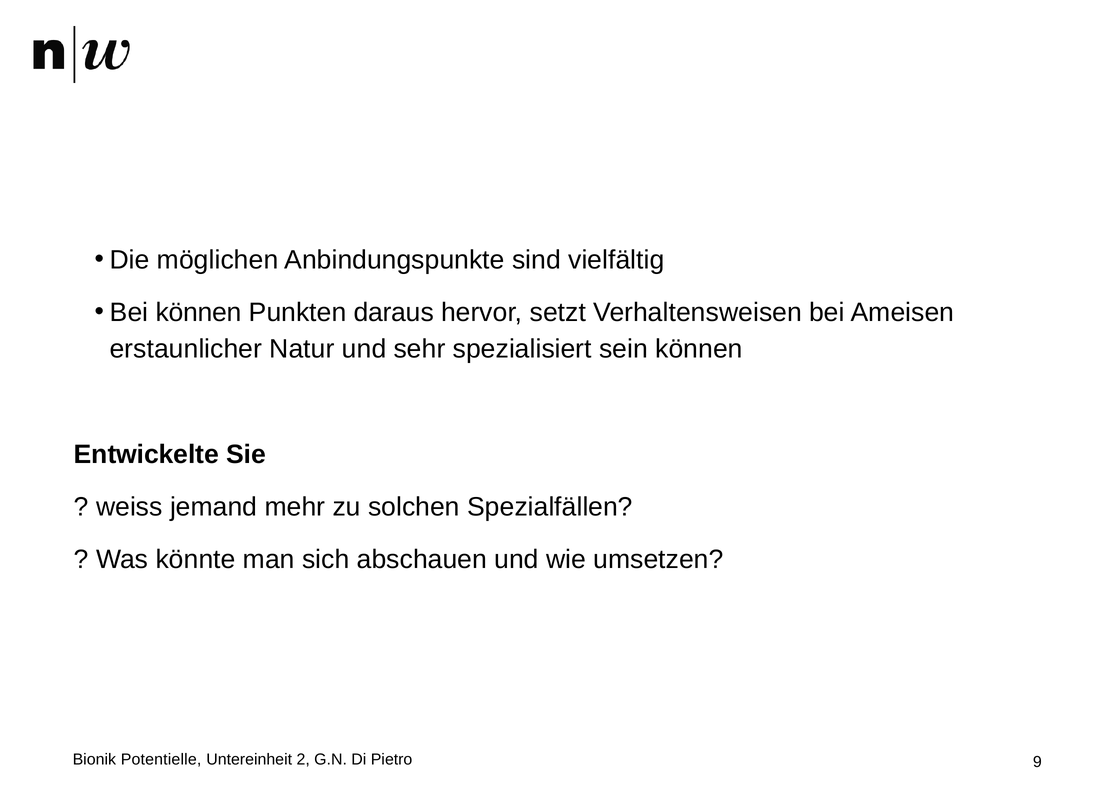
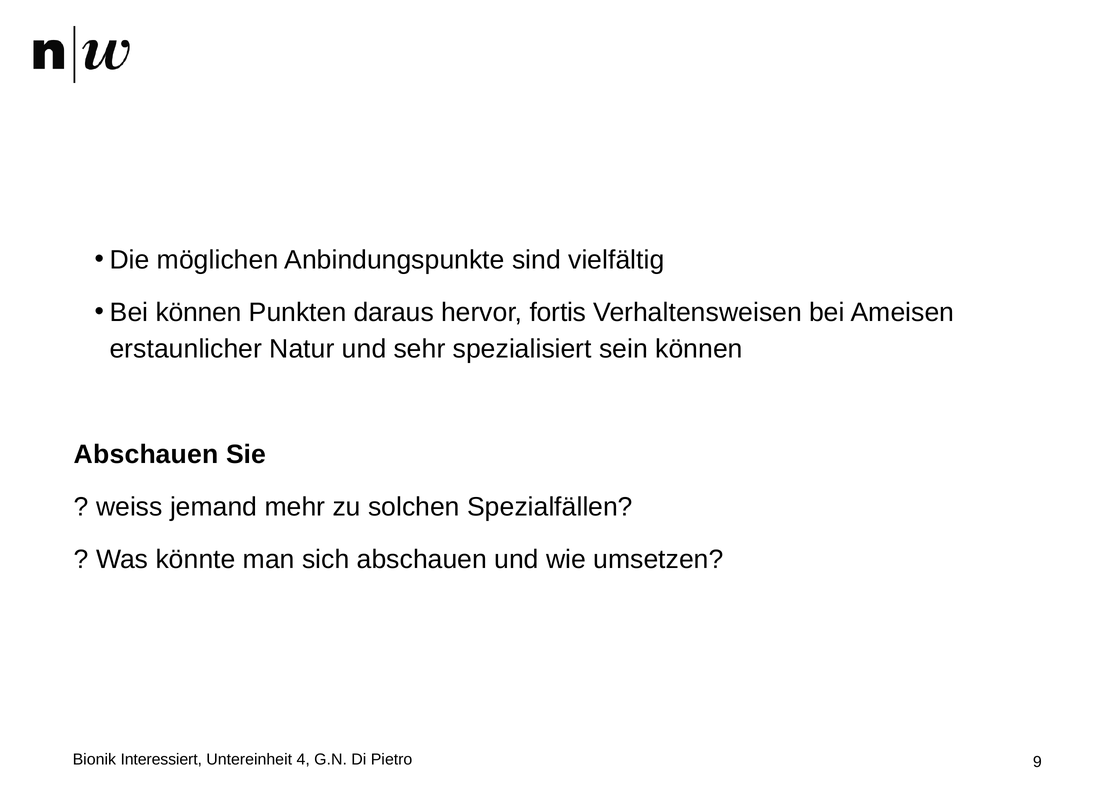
setzt: setzt -> fortis
Entwickelte at (146, 455): Entwickelte -> Abschauen
Potentielle: Potentielle -> Interessiert
2: 2 -> 4
